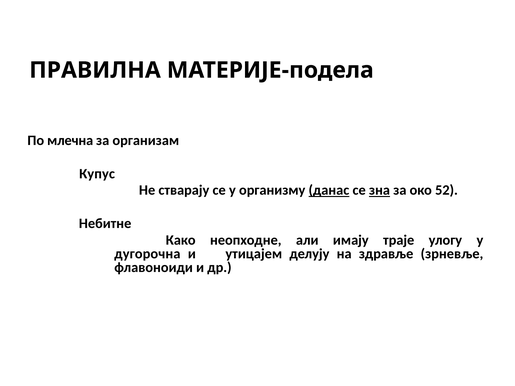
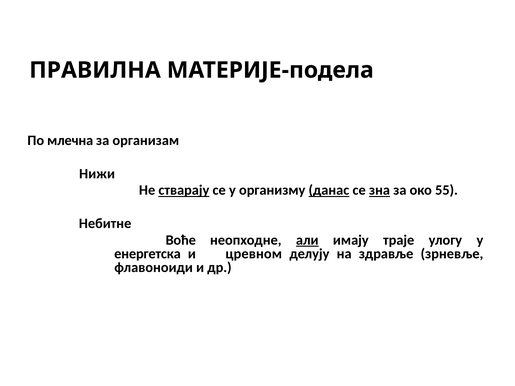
Купус: Купус -> Нижи
стварају underline: none -> present
52: 52 -> 55
Како: Како -> Воће
али underline: none -> present
дугорочна: дугорочна -> енергетска
утицајем: утицајем -> цревном
